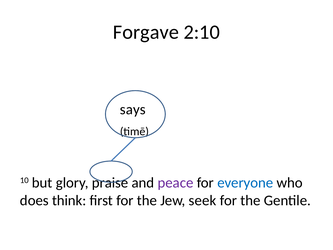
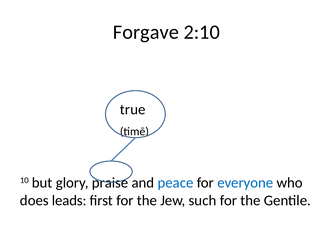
says: says -> true
peace colour: purple -> blue
think: think -> leads
seek: seek -> such
